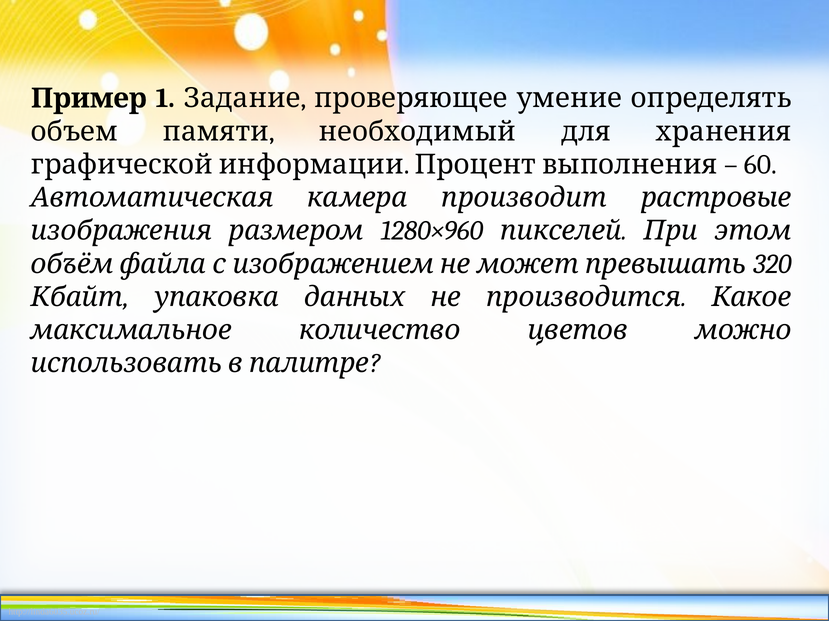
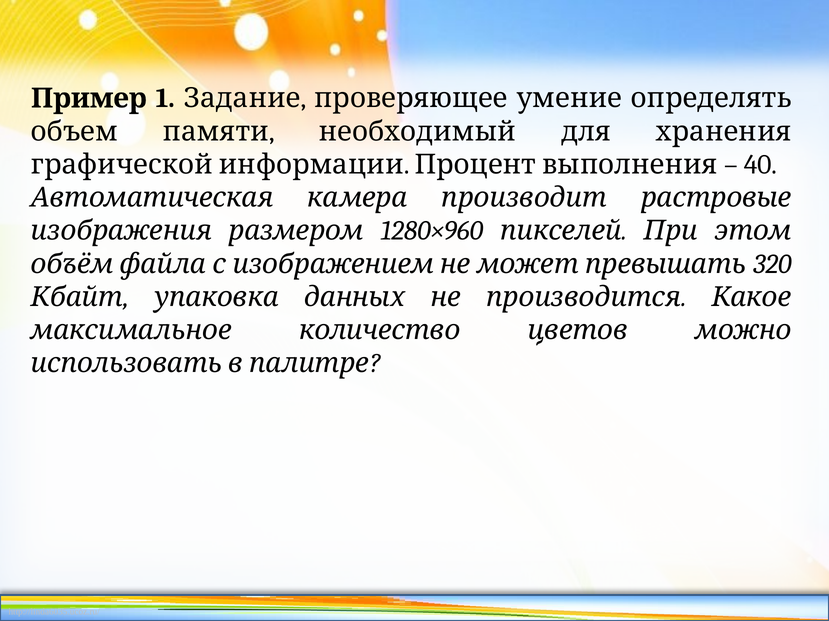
60: 60 -> 40
